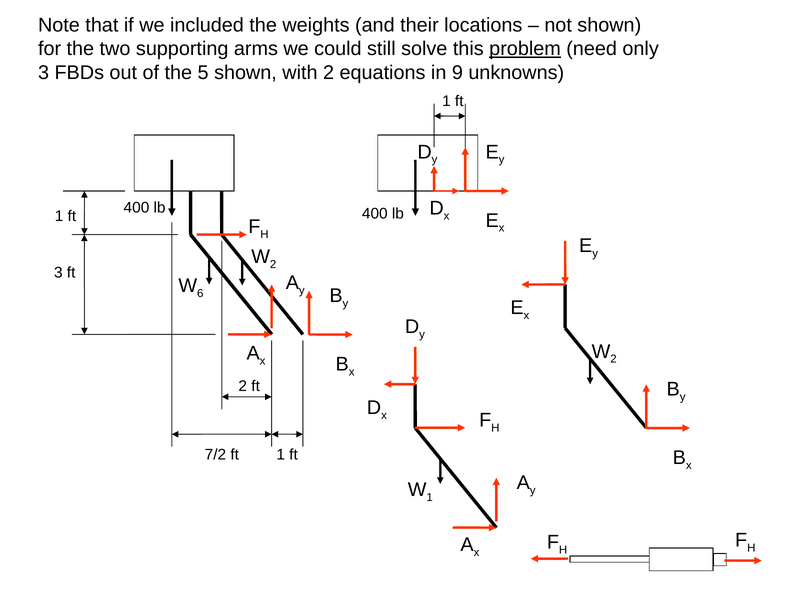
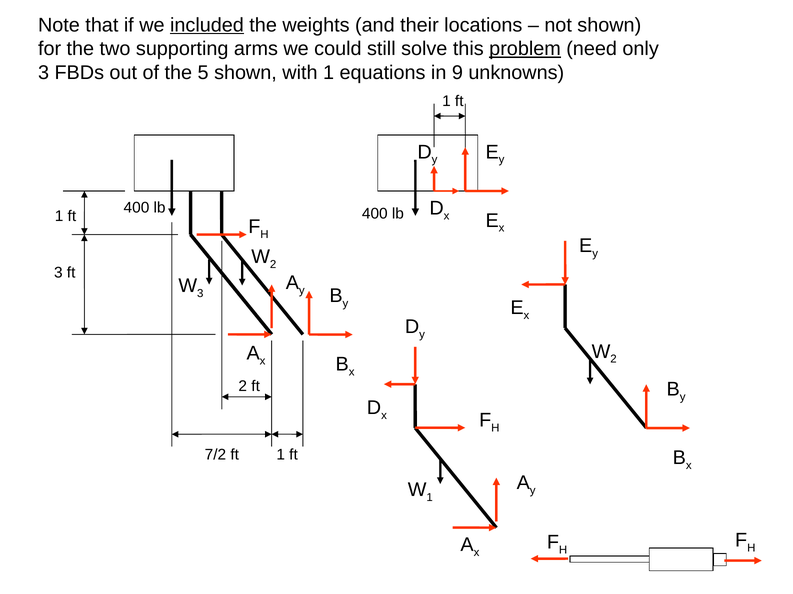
included underline: none -> present
with 2: 2 -> 1
6 at (200, 294): 6 -> 3
